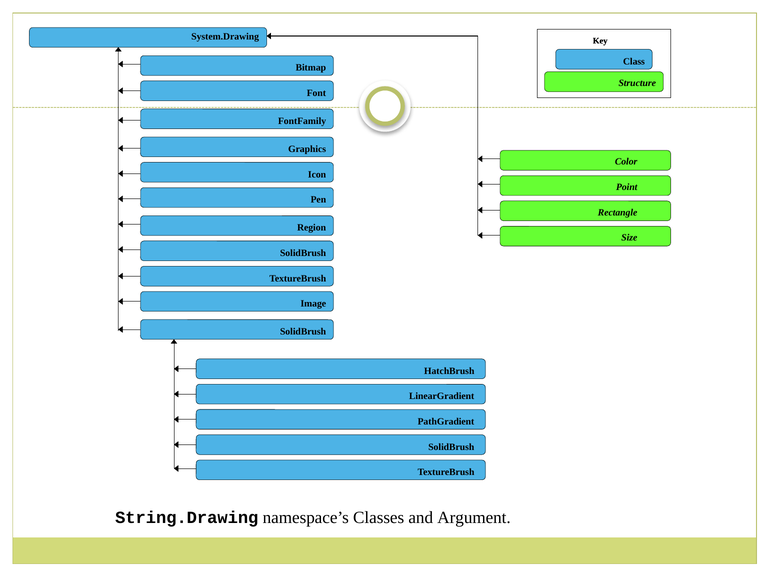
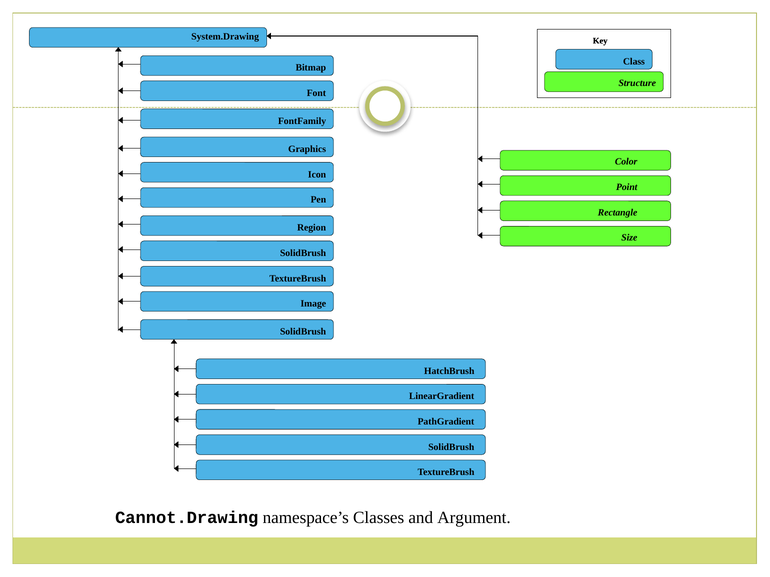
String.Drawing: String.Drawing -> Cannot.Drawing
